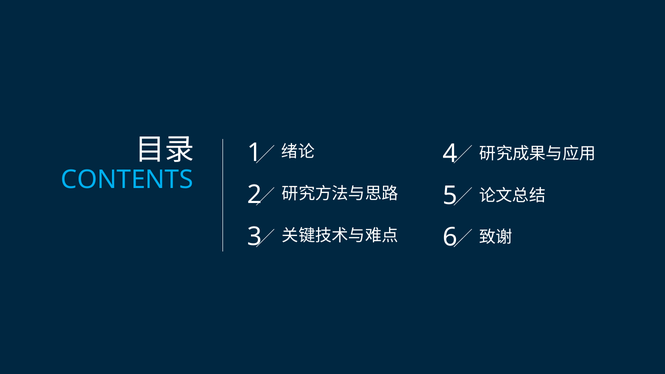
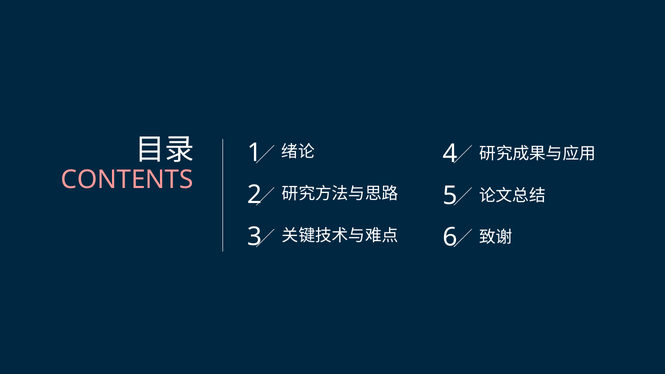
CONTENTS colour: light blue -> pink
